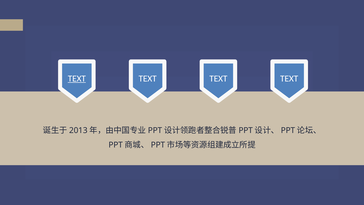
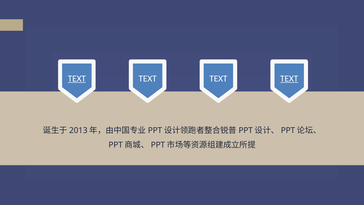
TEXT at (289, 78) underline: none -> present
